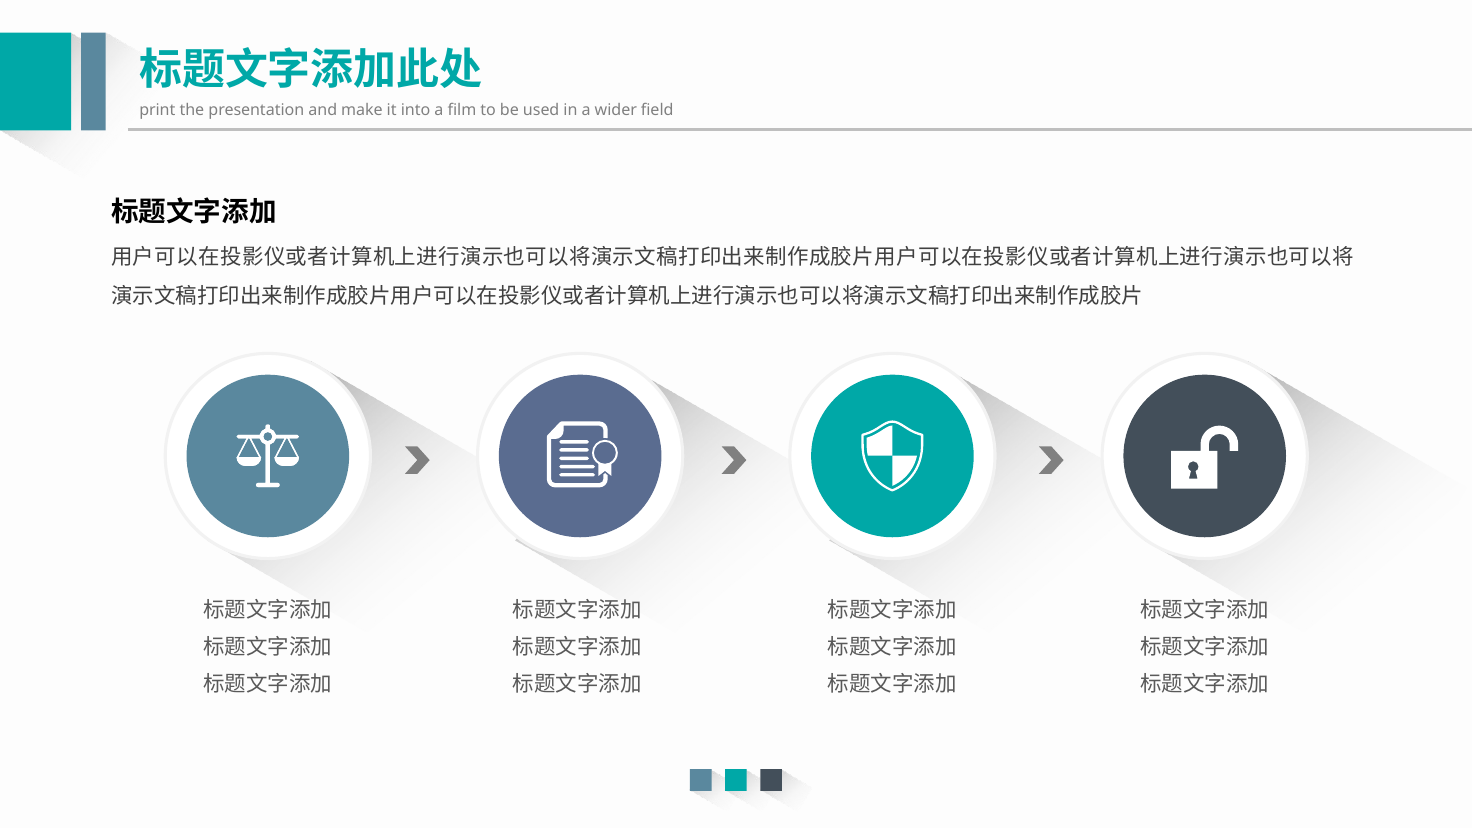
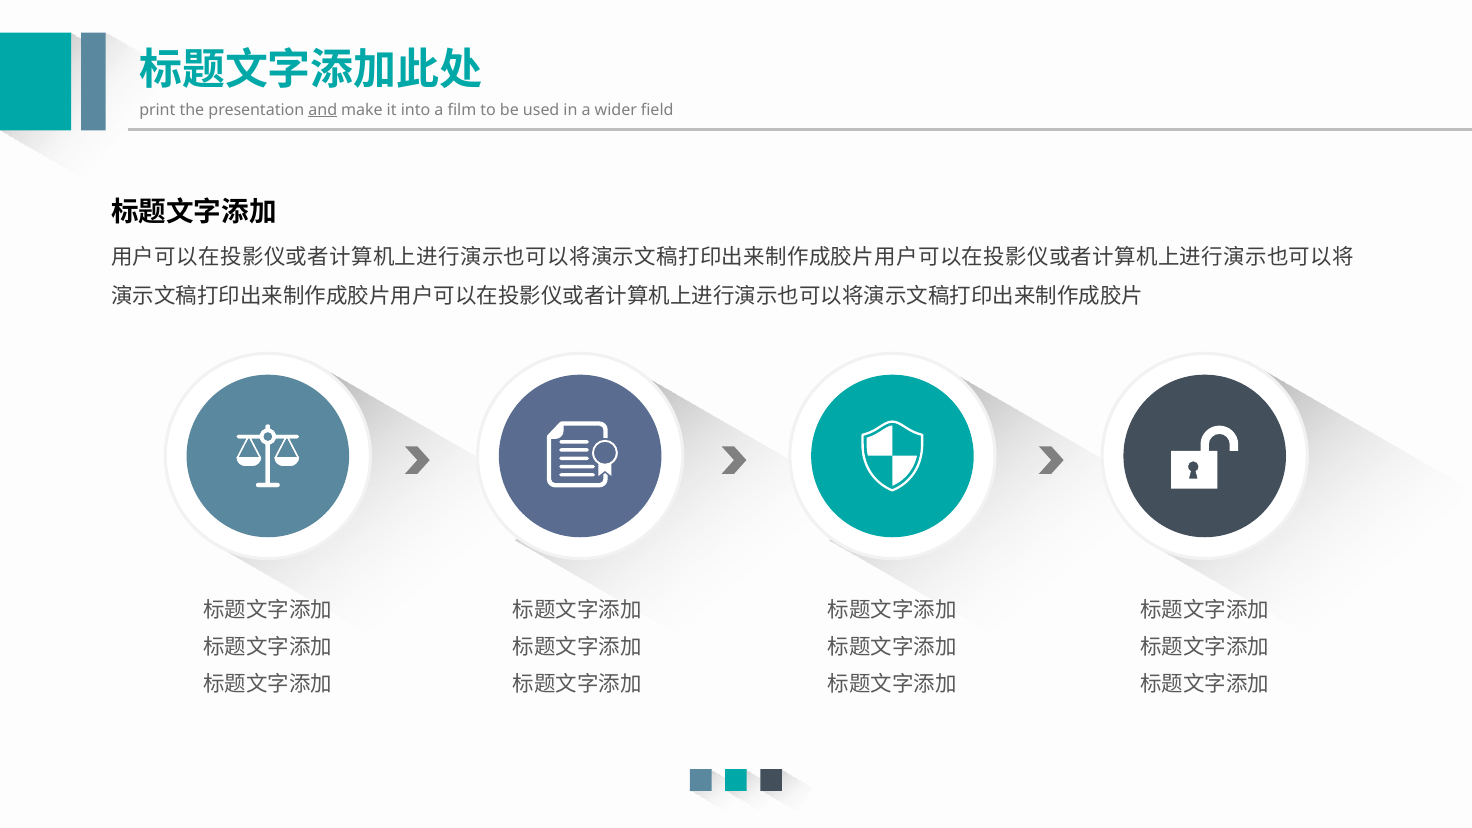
and underline: none -> present
